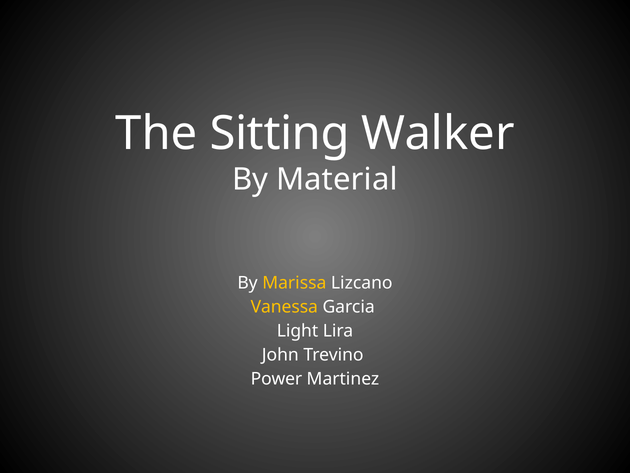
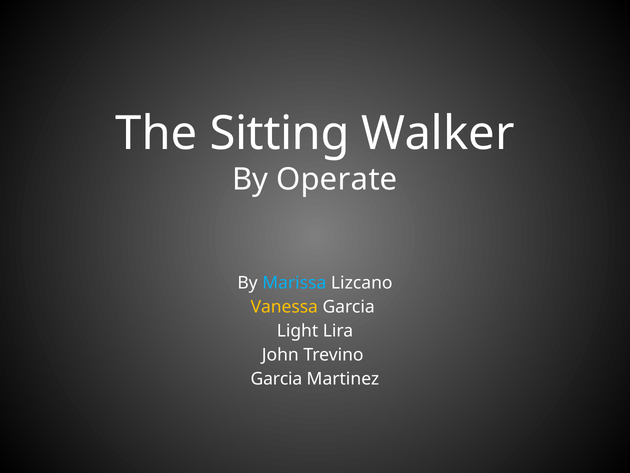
Material: Material -> Operate
Marissa colour: yellow -> light blue
Power at (276, 378): Power -> Garcia
